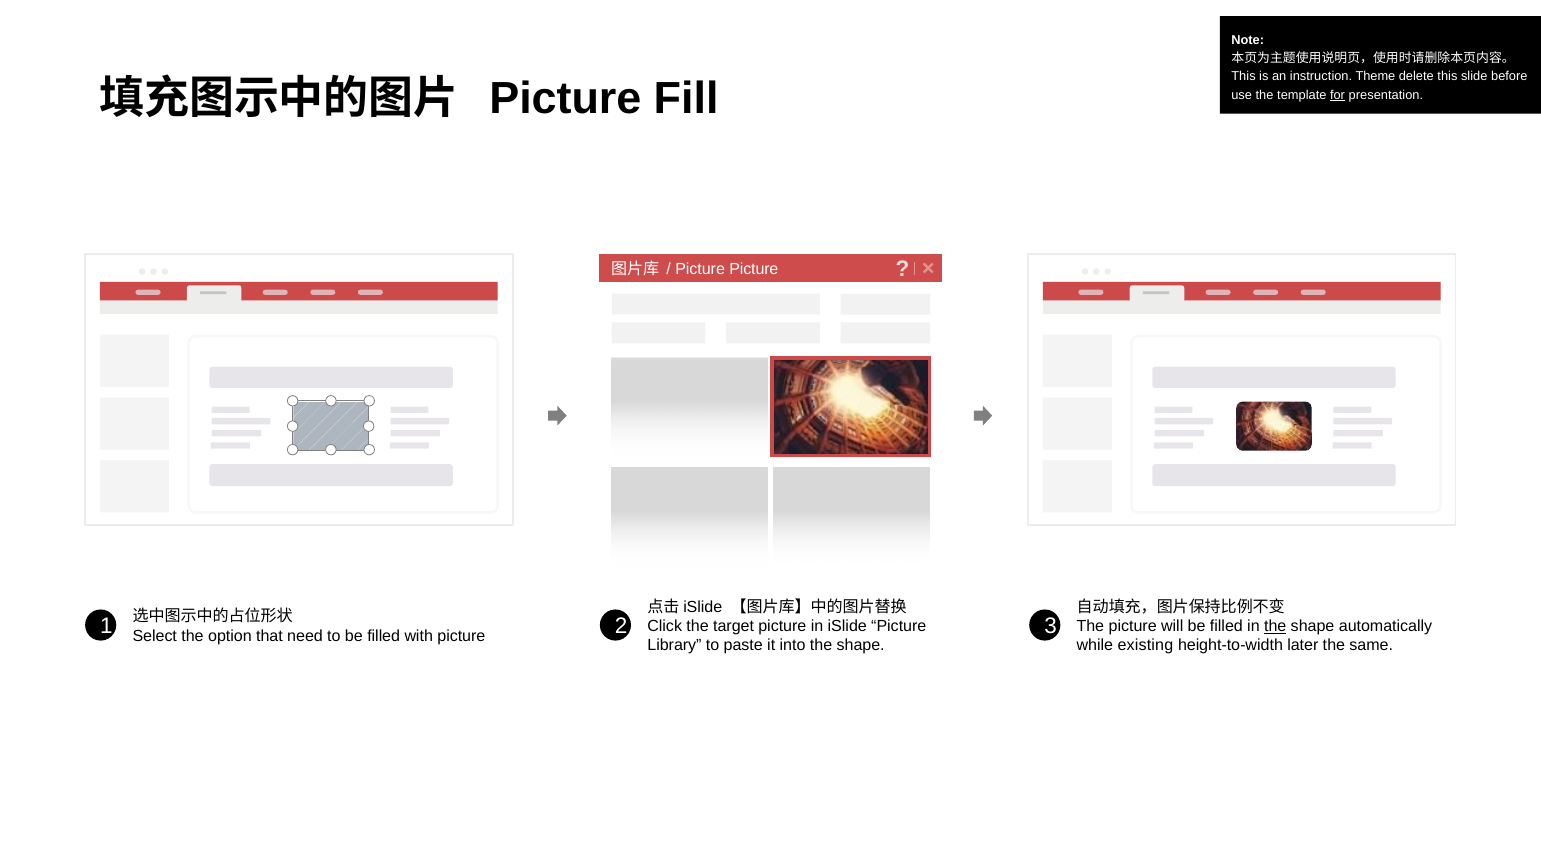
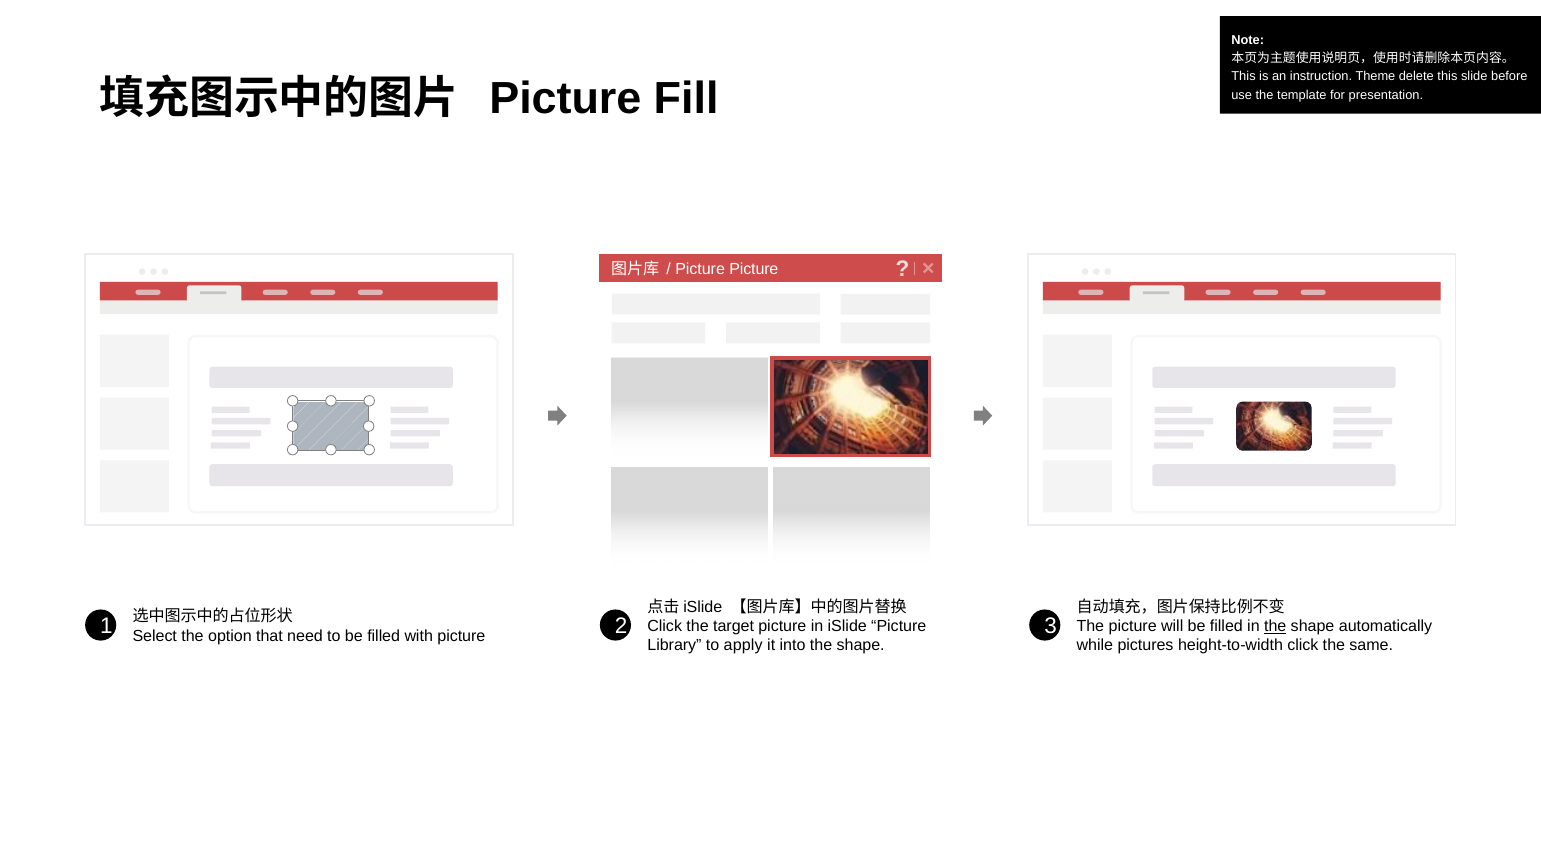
for underline: present -> none
paste: paste -> apply
existing: existing -> pictures
height-to-width later: later -> click
